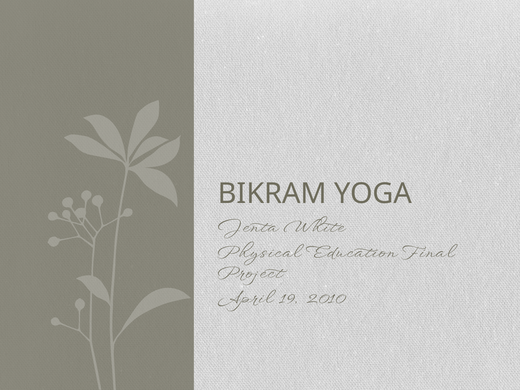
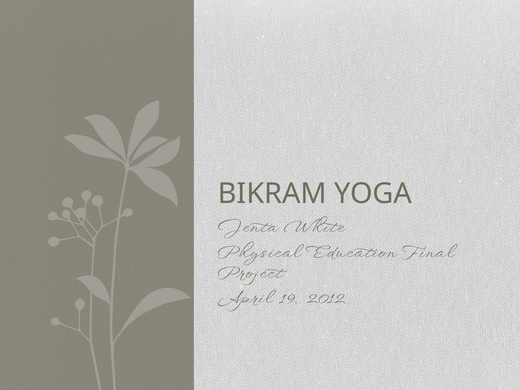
2010: 2010 -> 2012
